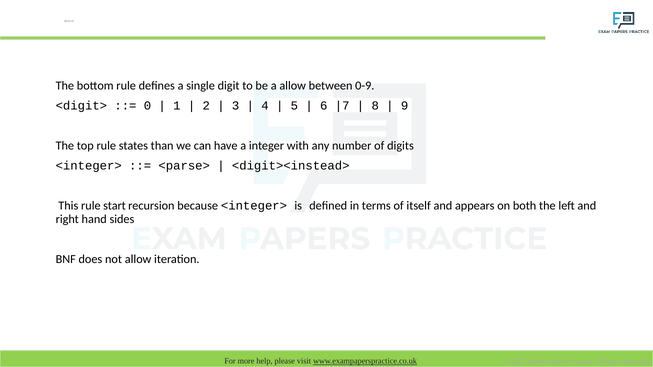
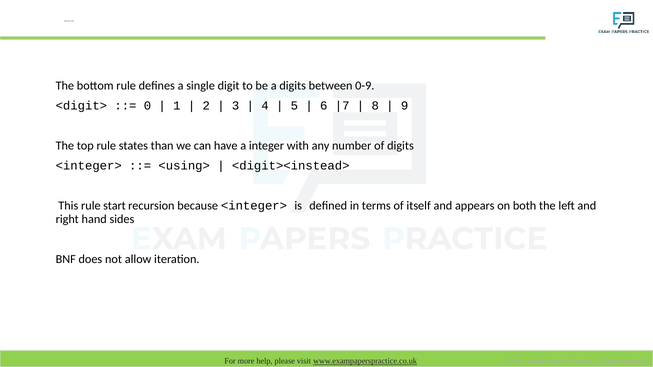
a allow: allow -> digits
<parse>: <parse> -> <using>
